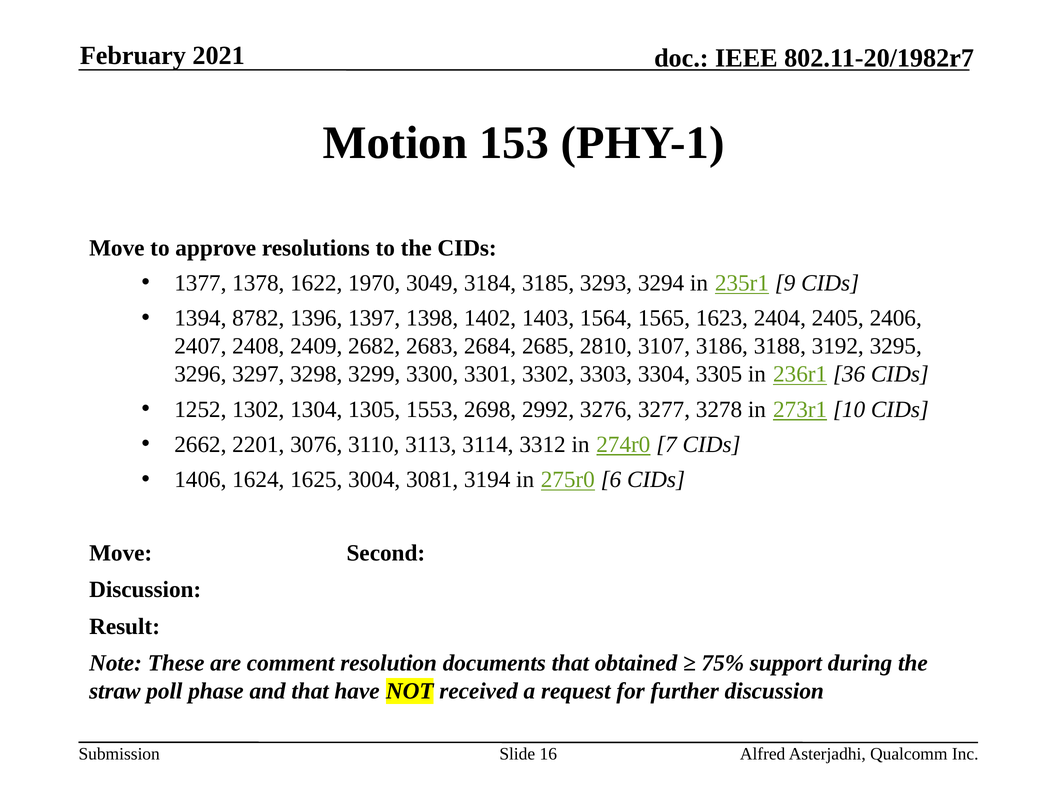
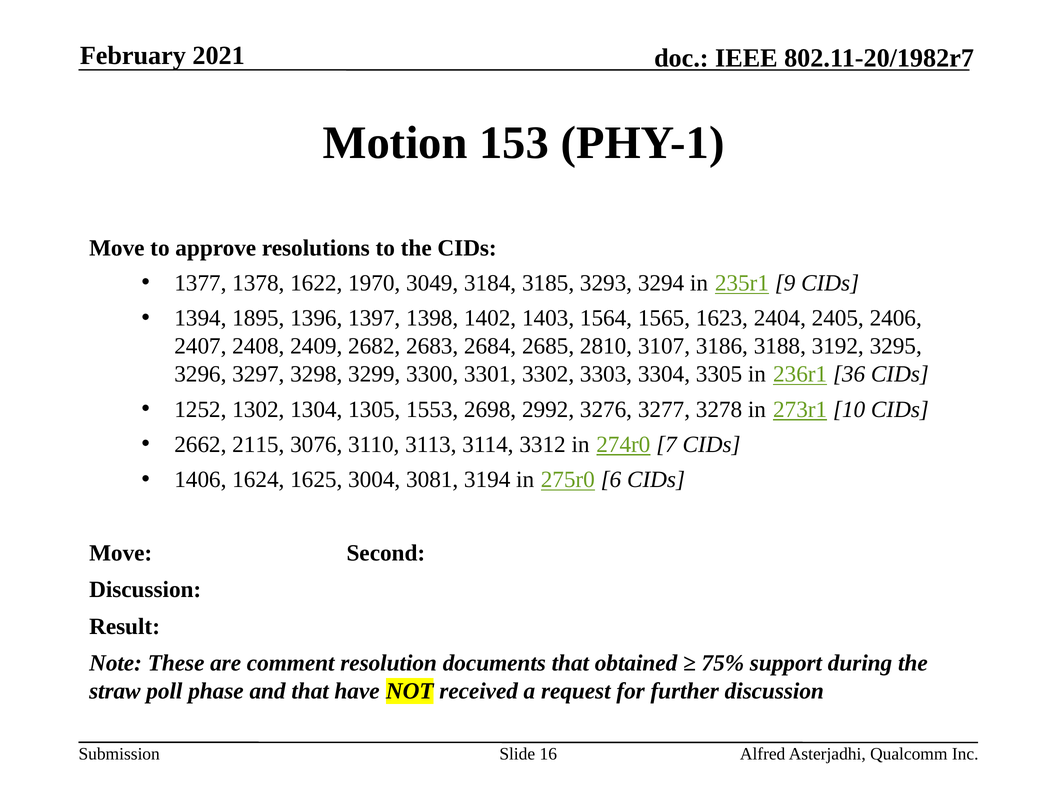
8782: 8782 -> 1895
2201: 2201 -> 2115
